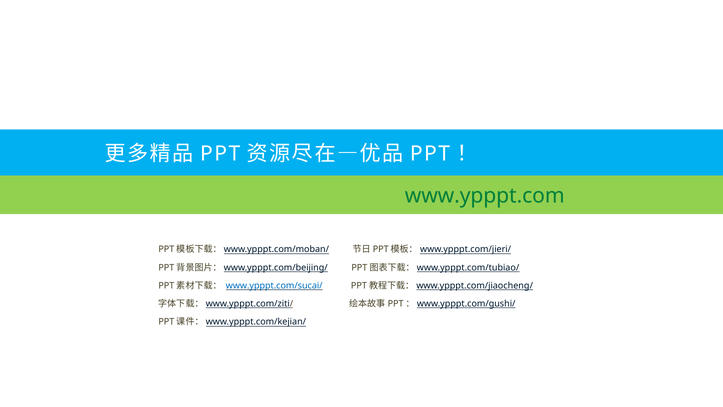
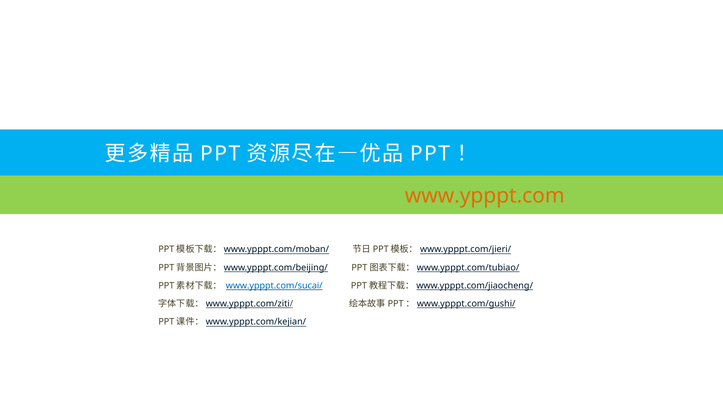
www.ypppt.com colour: green -> orange
